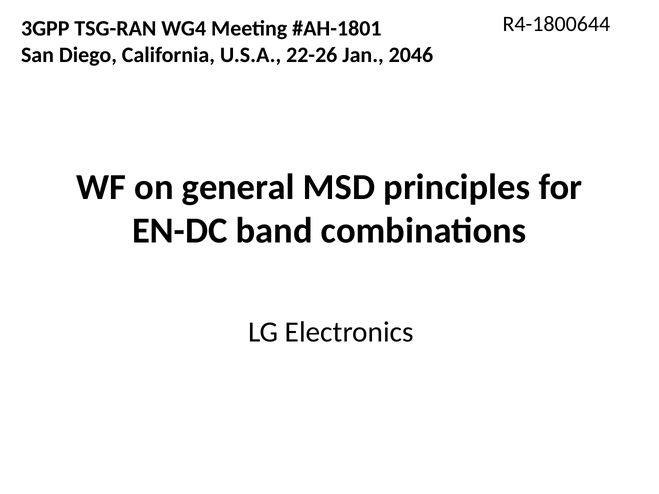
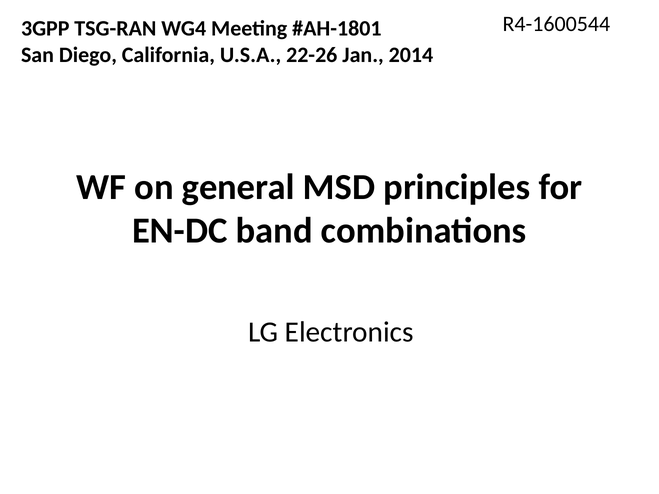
R4-1800644: R4-1800644 -> R4-1600544
2046: 2046 -> 2014
